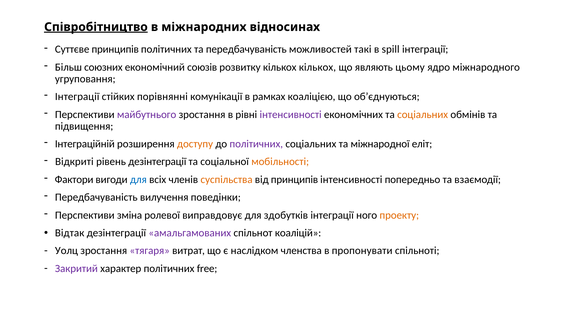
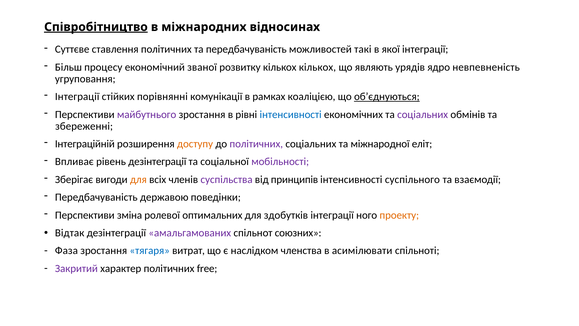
Суттєве принципів: принципів -> ставлення
spill: spill -> якої
союзних: союзних -> процесу
союзів: союзів -> званої
цьому: цьому -> урядів
міжнародного: міжнародного -> невпевненість
об’єднуються underline: none -> present
інтенсивності at (291, 114) colour: purple -> blue
соціальних at (423, 114) colour: orange -> purple
підвищення: підвищення -> збереженні
Відкриті: Відкриті -> Впливає
мобільності colour: orange -> purple
Фактори: Фактори -> Зберігає
для at (138, 179) colour: blue -> orange
суспільства colour: orange -> purple
попередньо: попередньо -> суспільного
вилучення: вилучення -> державою
виправдовує: виправдовує -> оптимальних
коаліцій: коаліцій -> союзних
Уолц: Уолц -> Фаза
тягаря colour: purple -> blue
пропонувати: пропонувати -> асимілювати
